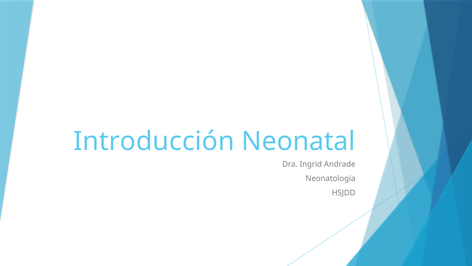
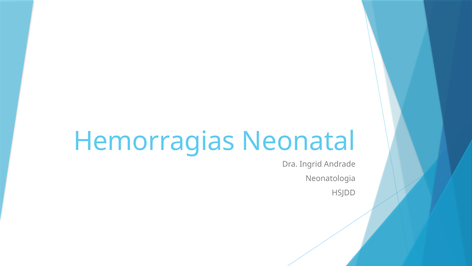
Introducción: Introducción -> Hemorragias
